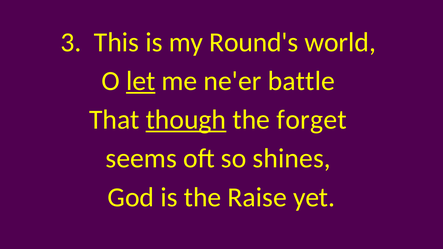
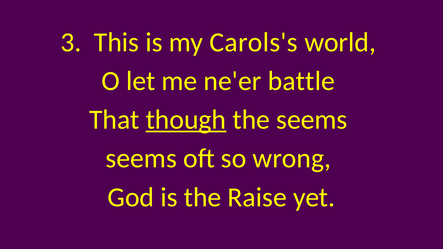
Round's: Round's -> Carols's
let underline: present -> none
the forget: forget -> seems
shines: shines -> wrong
